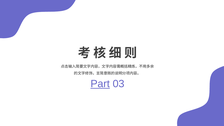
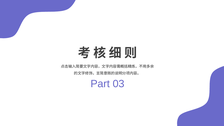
Part underline: present -> none
